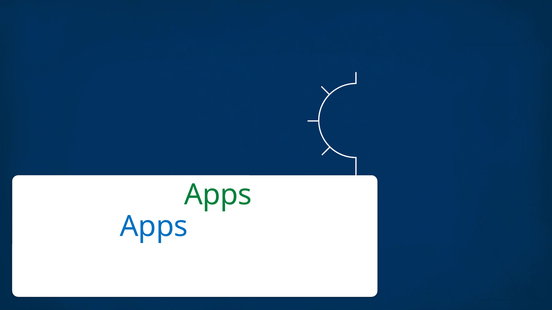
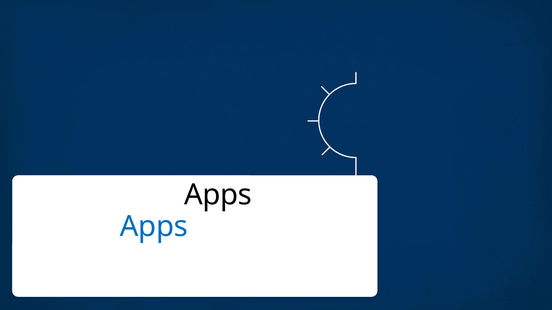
Apps at (218, 195) colour: green -> black
